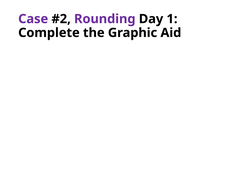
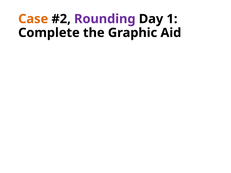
Case colour: purple -> orange
